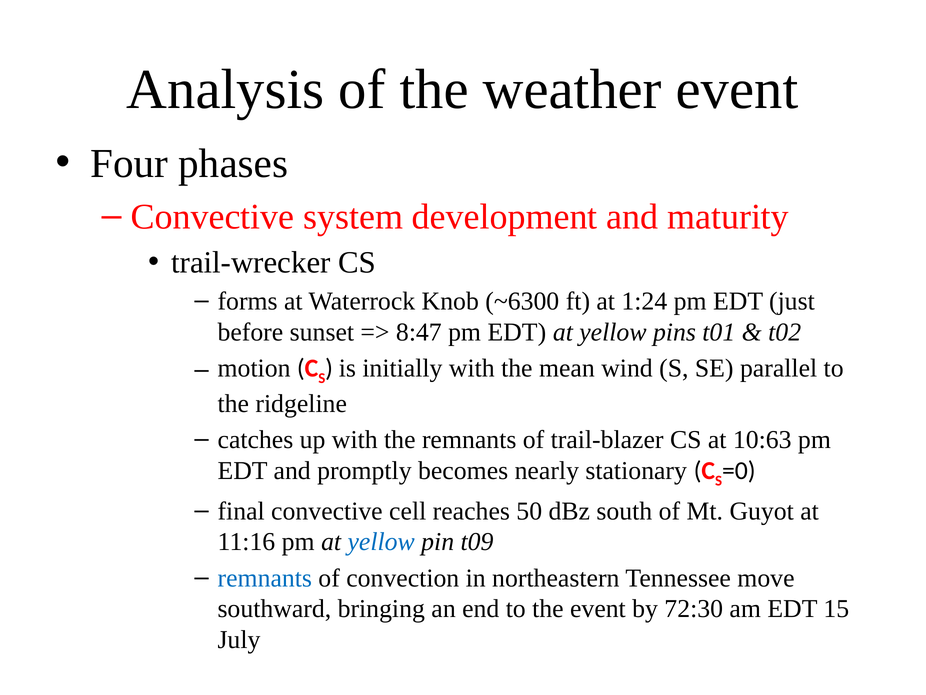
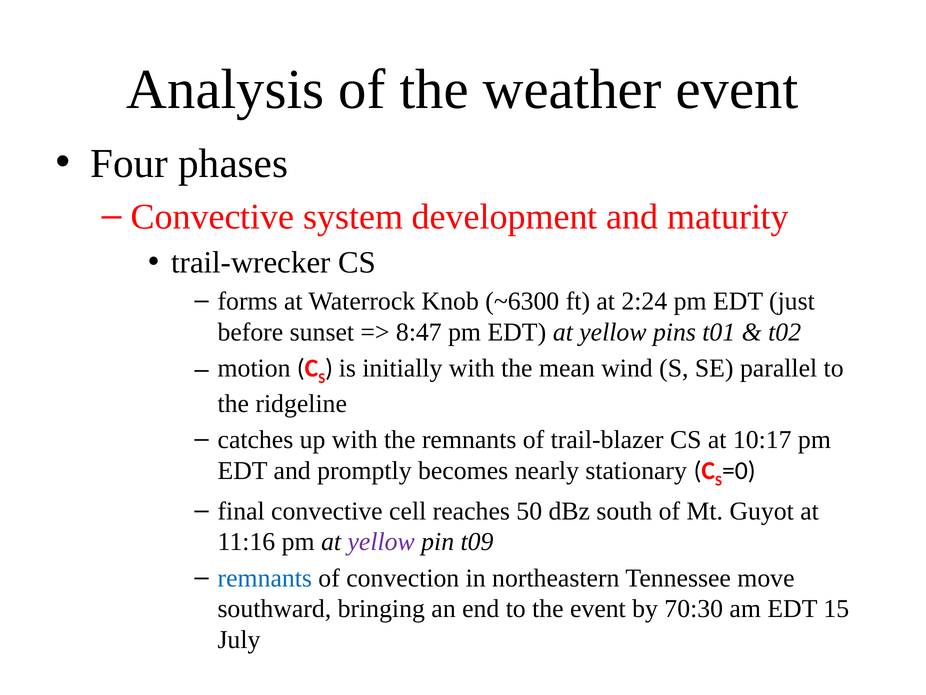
1:24: 1:24 -> 2:24
10:63: 10:63 -> 10:17
yellow at (381, 542) colour: blue -> purple
72:30: 72:30 -> 70:30
